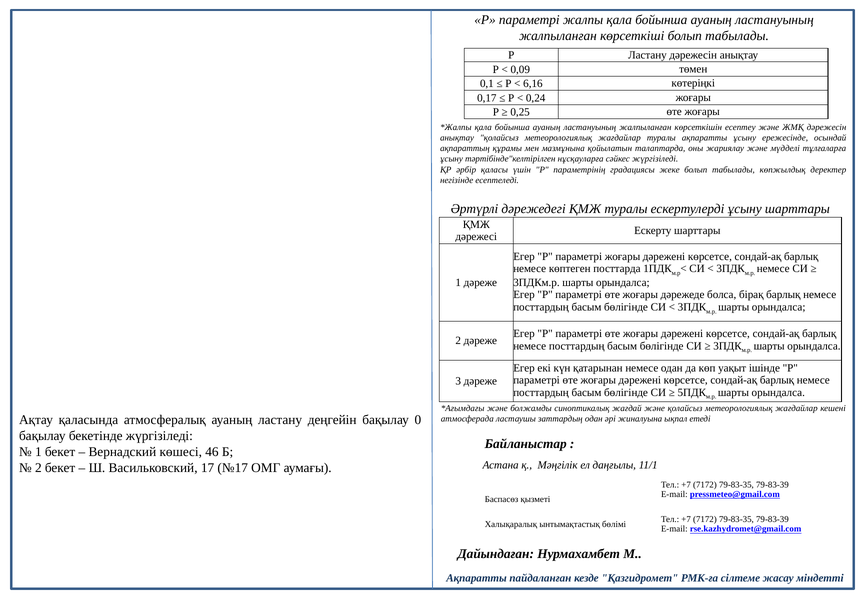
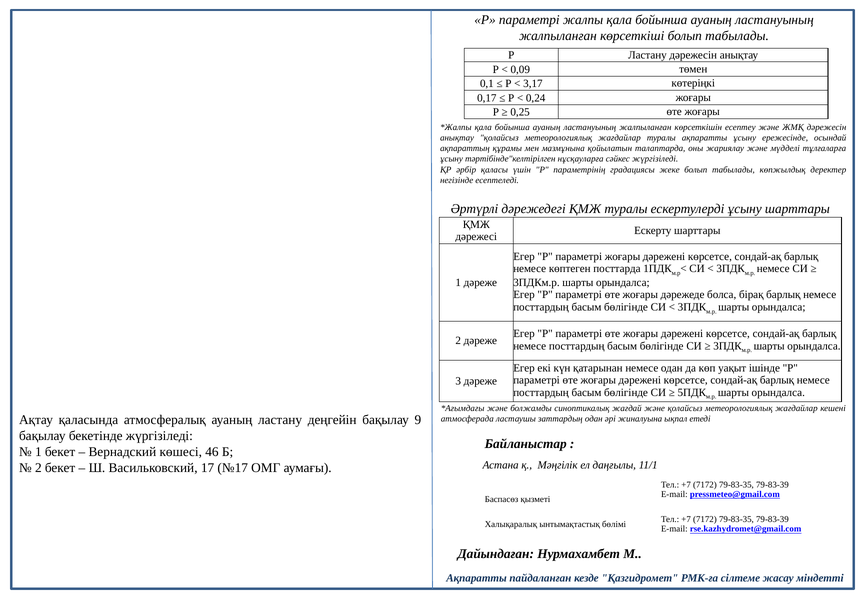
6,16: 6,16 -> 3,17
0: 0 -> 9
